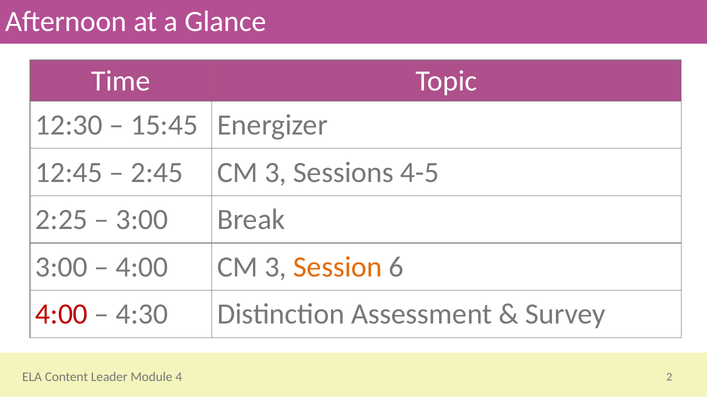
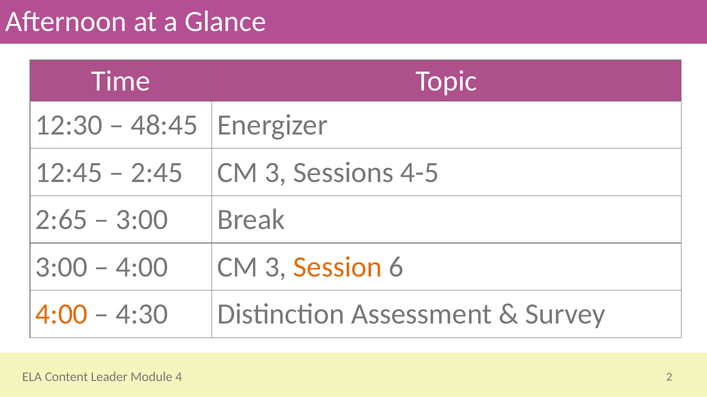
15:45: 15:45 -> 48:45
2:25: 2:25 -> 2:65
4:00 at (62, 315) colour: red -> orange
